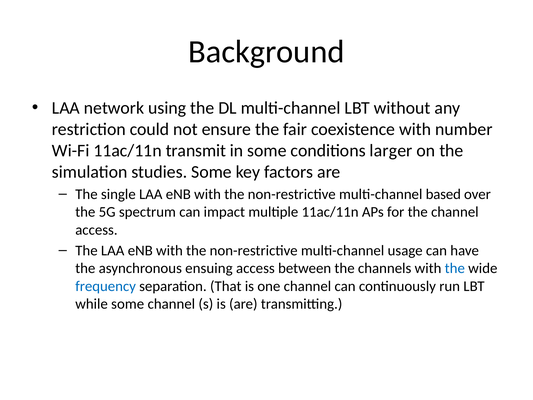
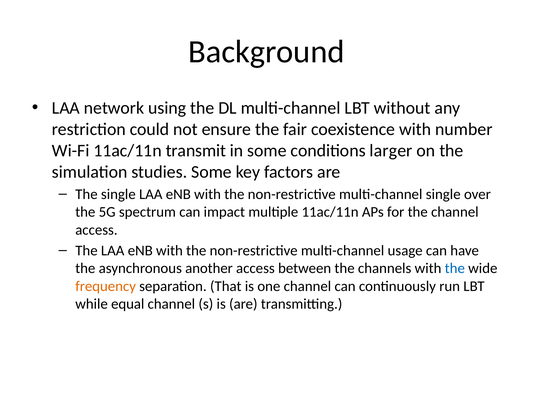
multi-channel based: based -> single
ensuing: ensuing -> another
frequency colour: blue -> orange
while some: some -> equal
